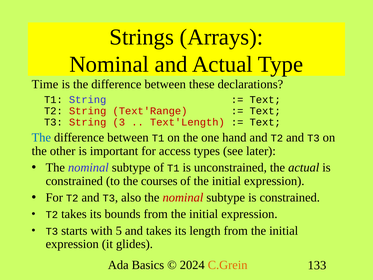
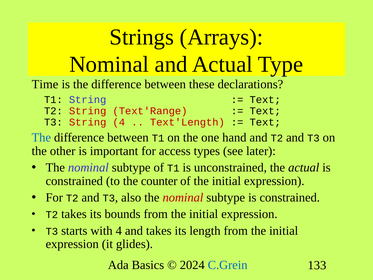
String 3: 3 -> 4
courses: courses -> counter
with 5: 5 -> 4
C.Grein colour: orange -> blue
